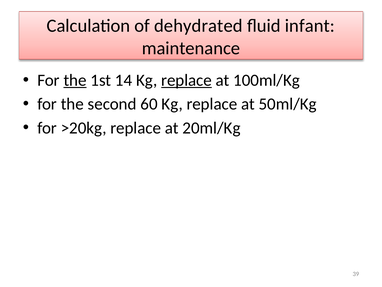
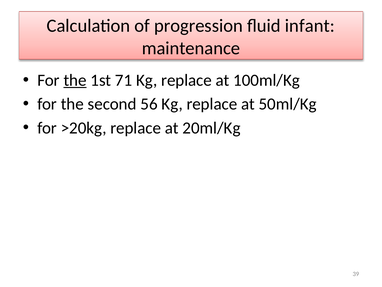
dehydrated: dehydrated -> progression
14: 14 -> 71
replace at (186, 80) underline: present -> none
60: 60 -> 56
